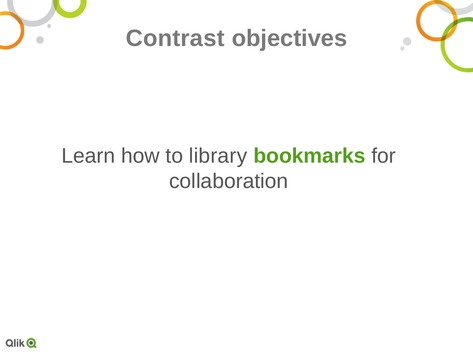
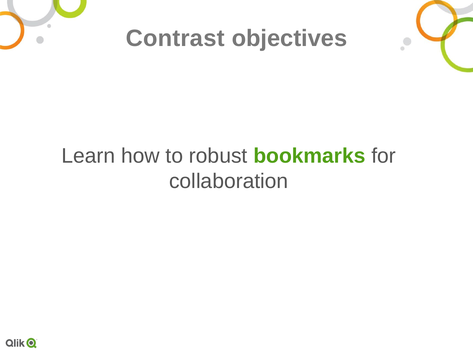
library: library -> robust
